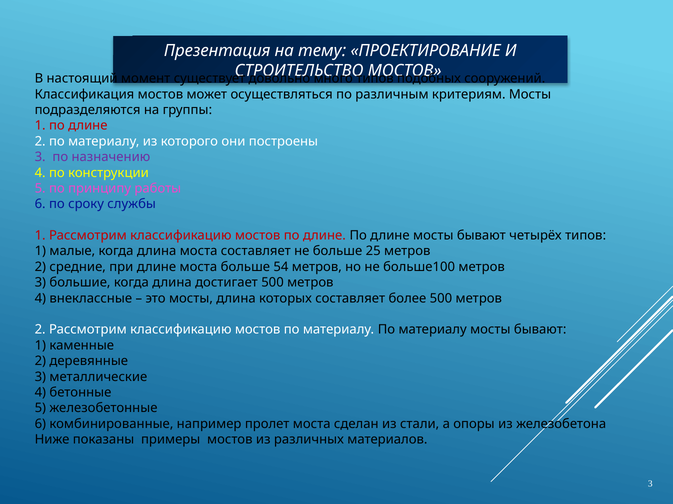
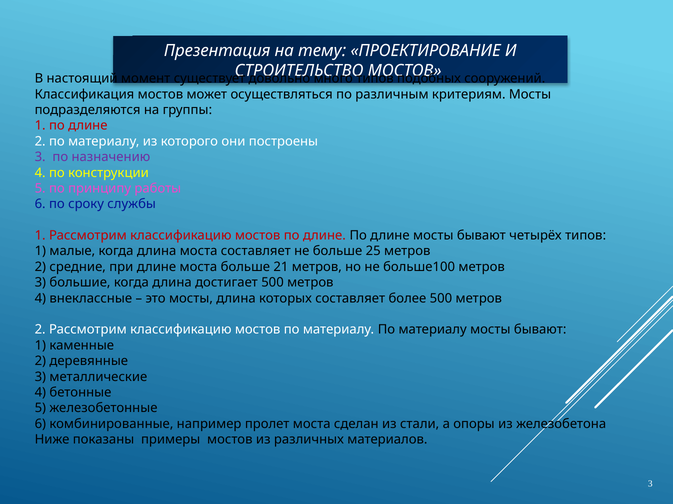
54: 54 -> 21
